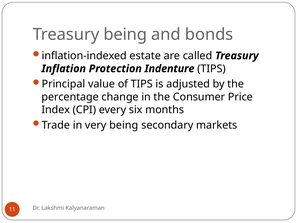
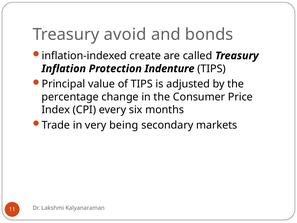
Treasury being: being -> avoid
estate: estate -> create
